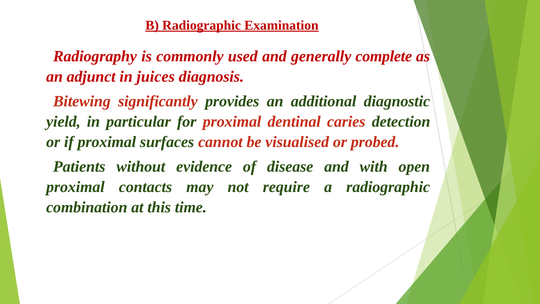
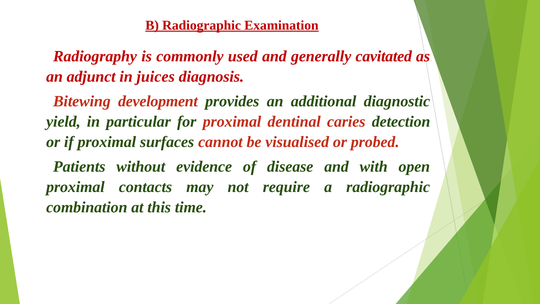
complete: complete -> cavitated
significantly: significantly -> development
